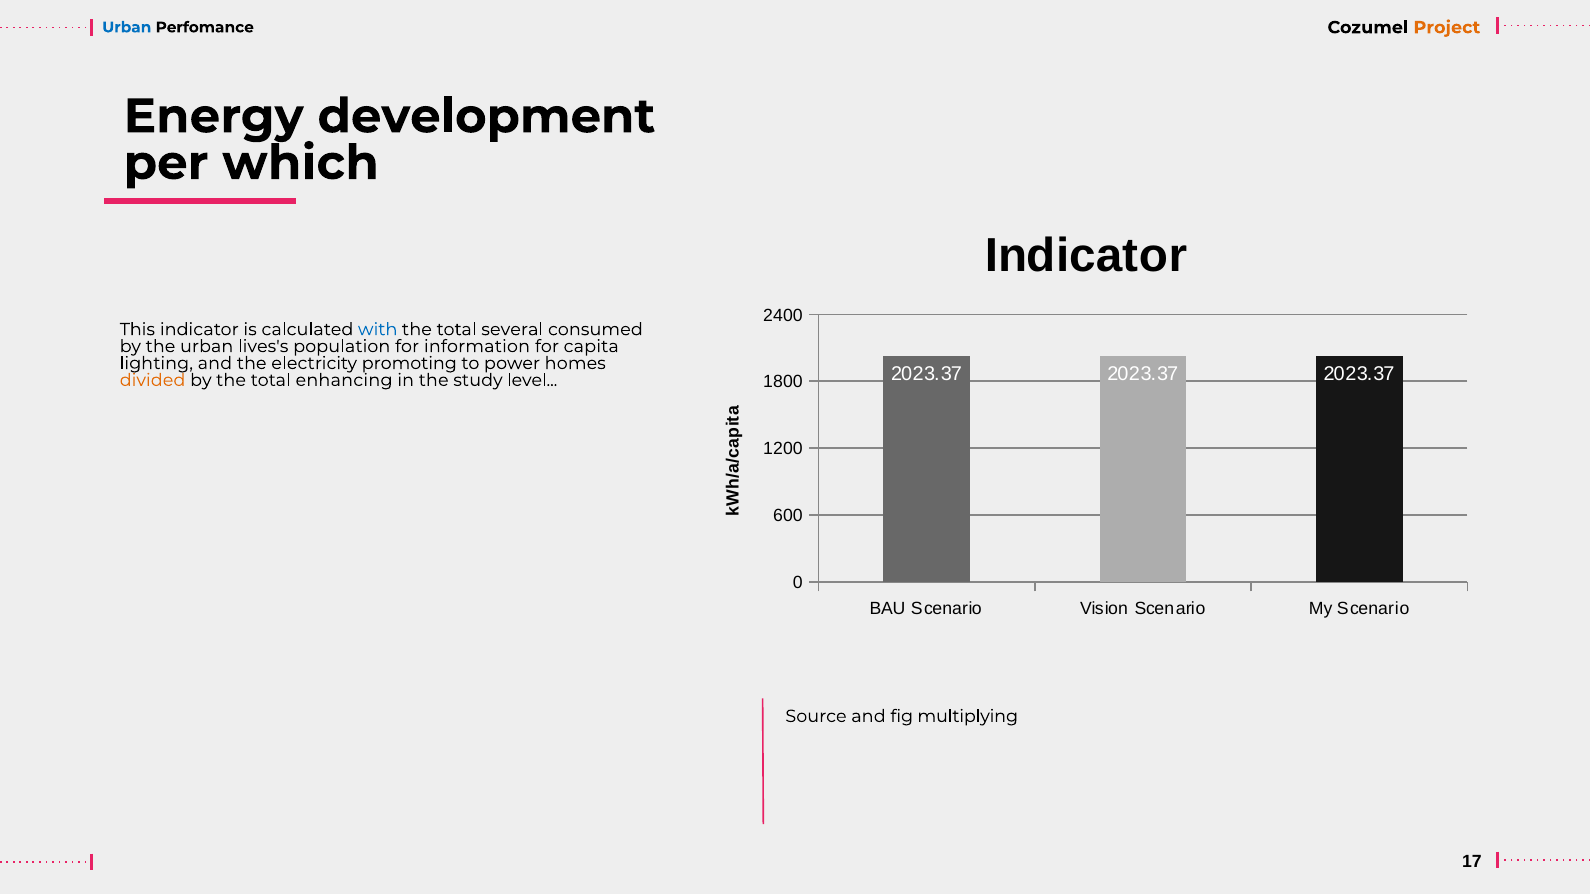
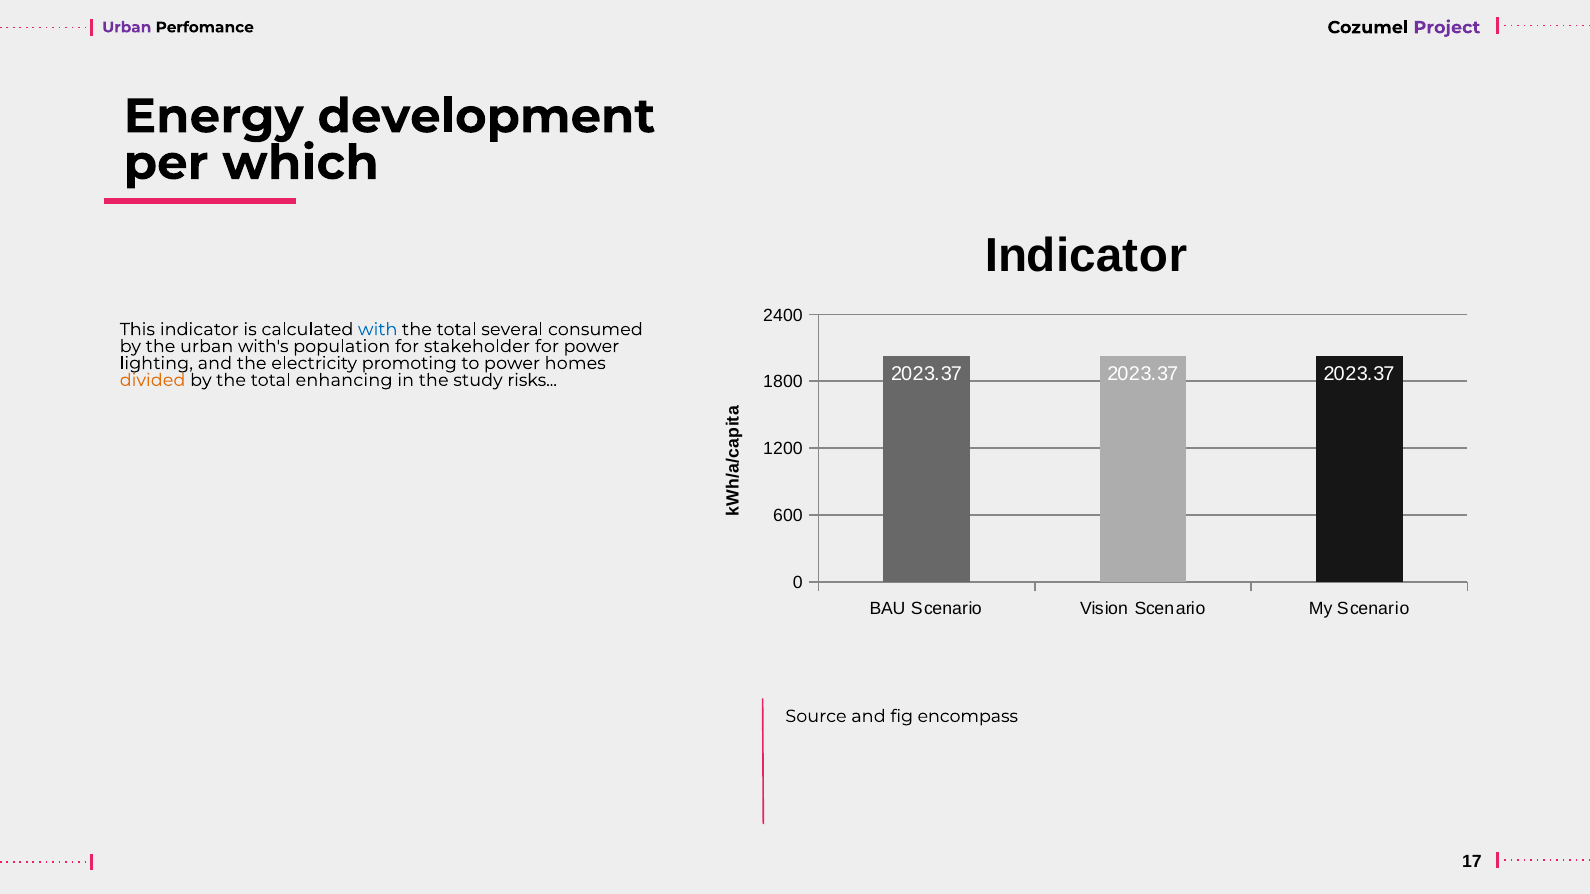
Project colour: orange -> purple
Urban at (127, 27) colour: blue -> purple
lives's: lives's -> with's
information: information -> stakeholder
for capita: capita -> power
level: level -> risks
multiplying: multiplying -> encompass
